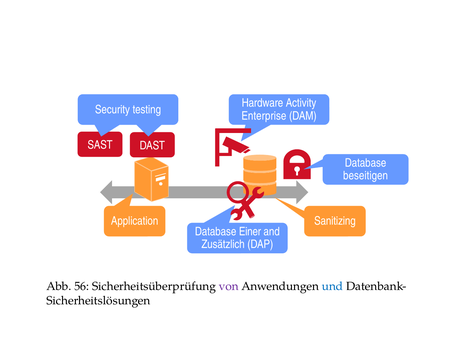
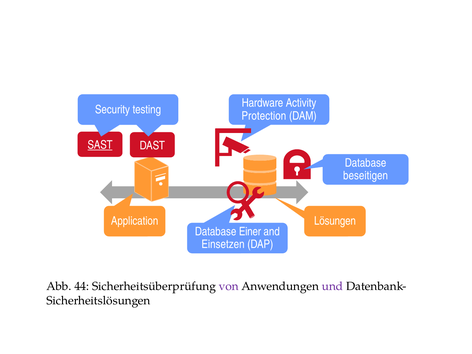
Enterprise: Enterprise -> Protection
SAST underline: none -> present
Sanitizing: Sanitizing -> Lösungen
Zusätzlich: Zusätzlich -> Einsetzen
56: 56 -> 44
und colour: blue -> purple
